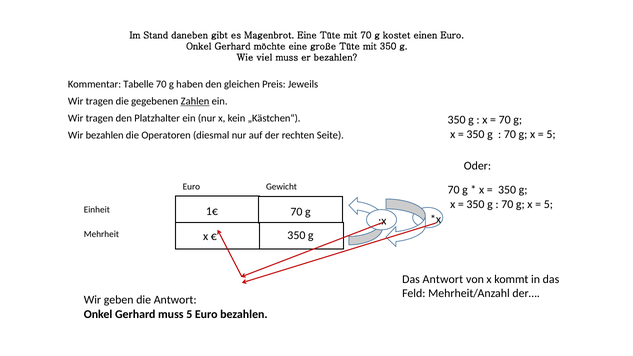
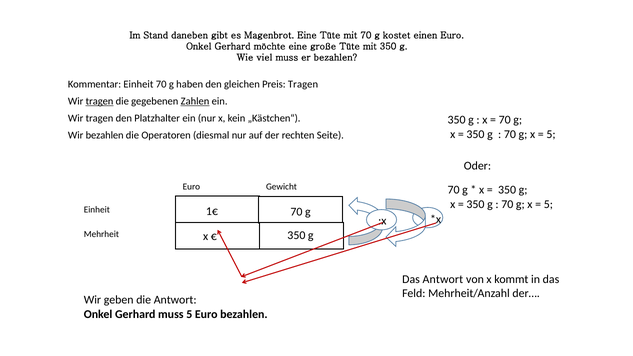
Kommentar Tabelle: Tabelle -> Einheit
Preis Jeweils: Jeweils -> Tragen
tragen at (100, 101) underline: none -> present
